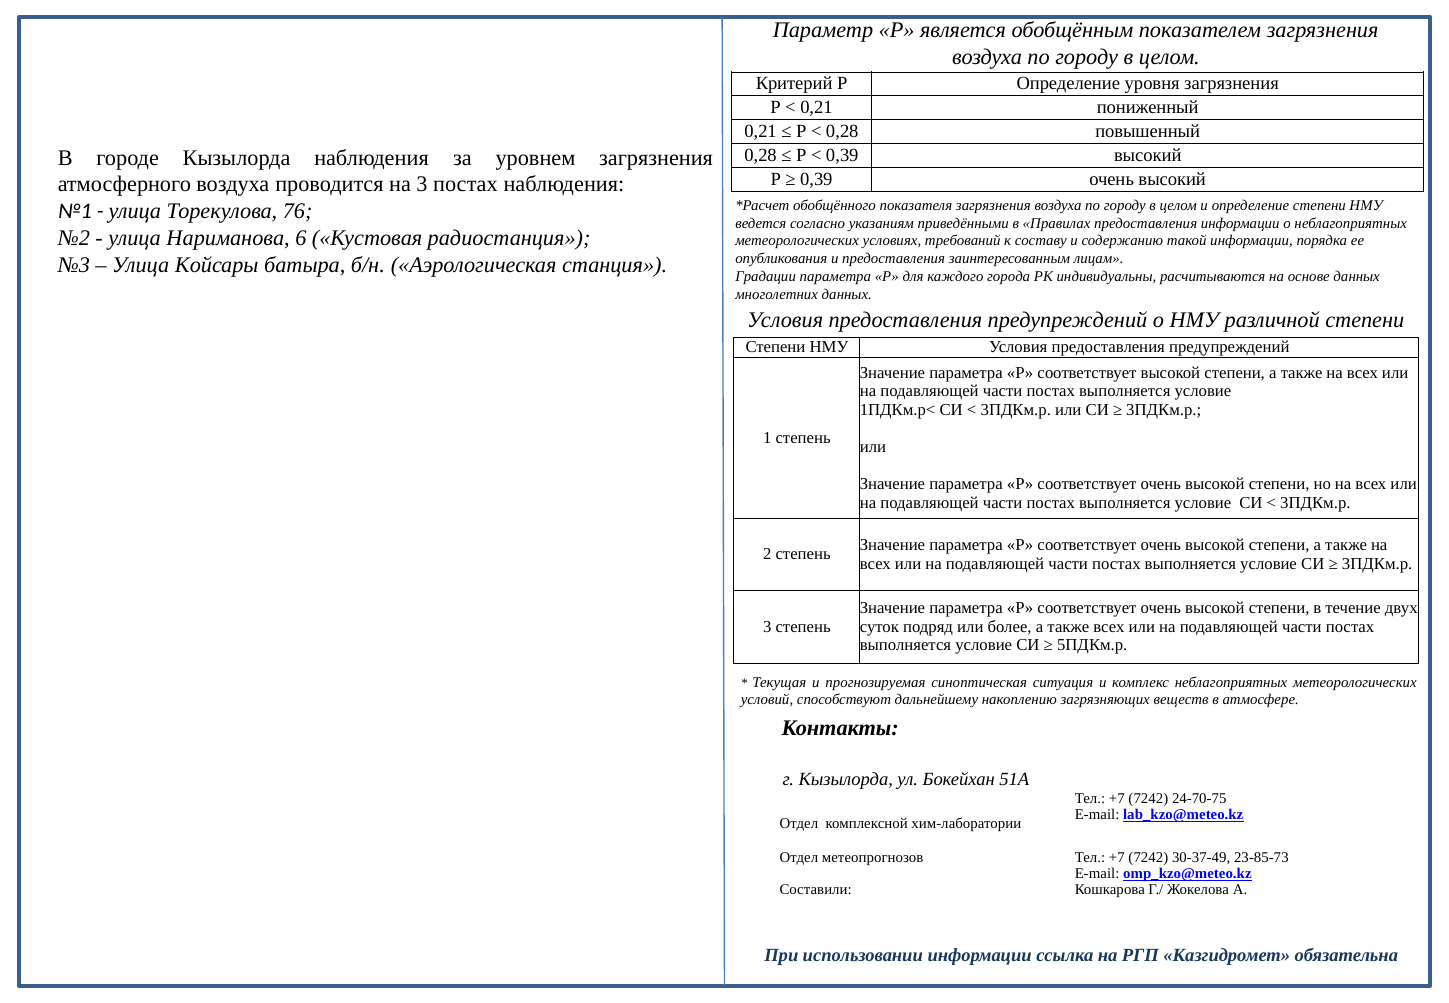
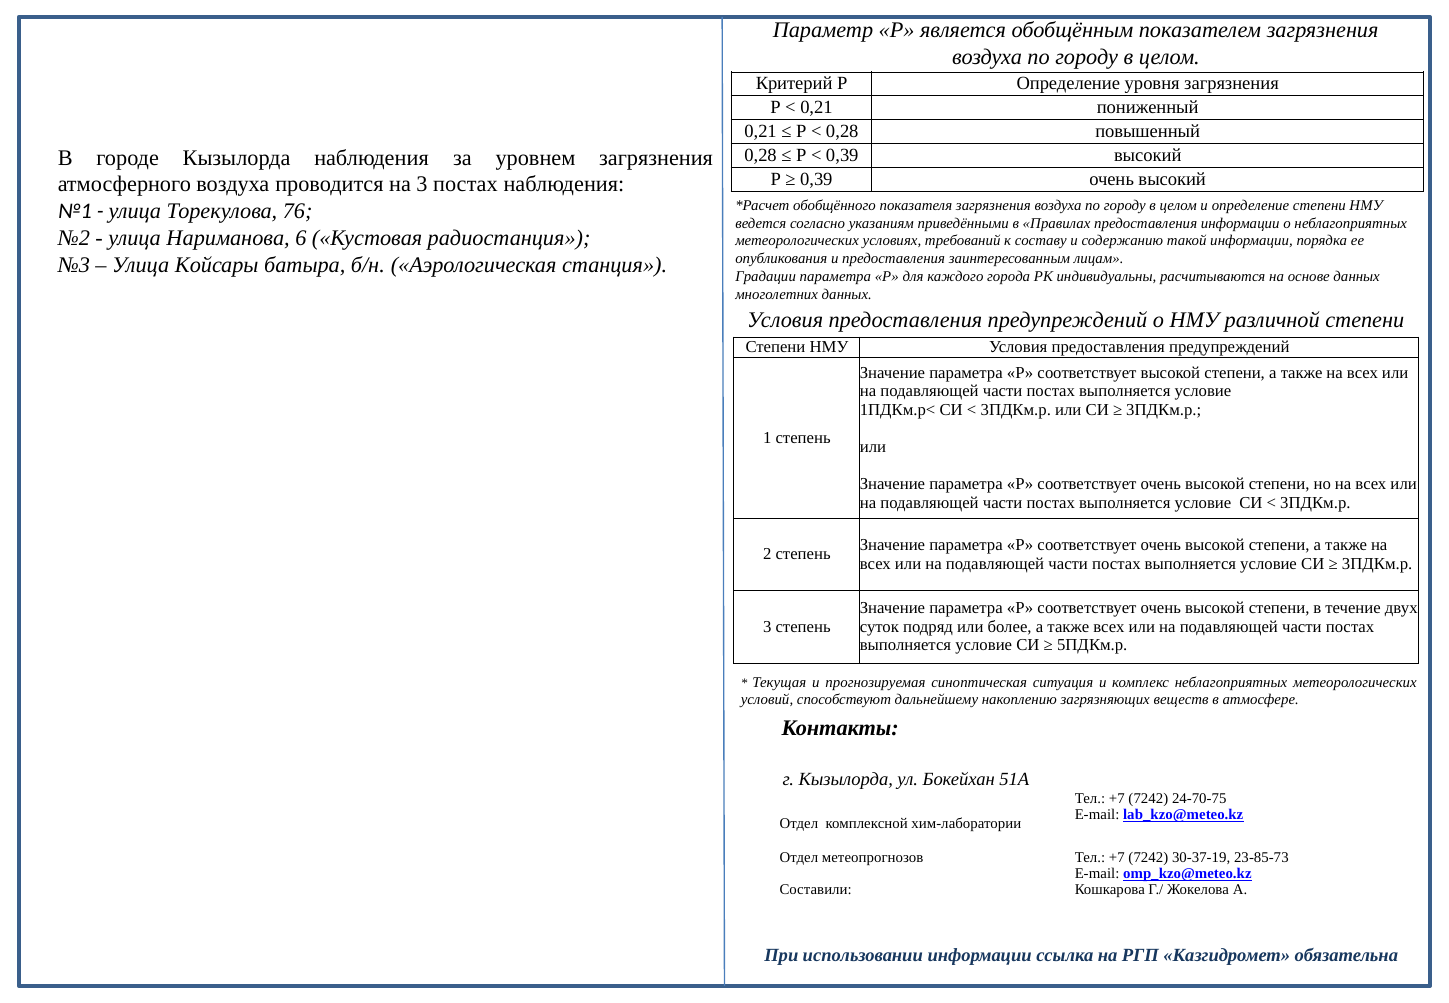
30-37-49: 30-37-49 -> 30-37-19
